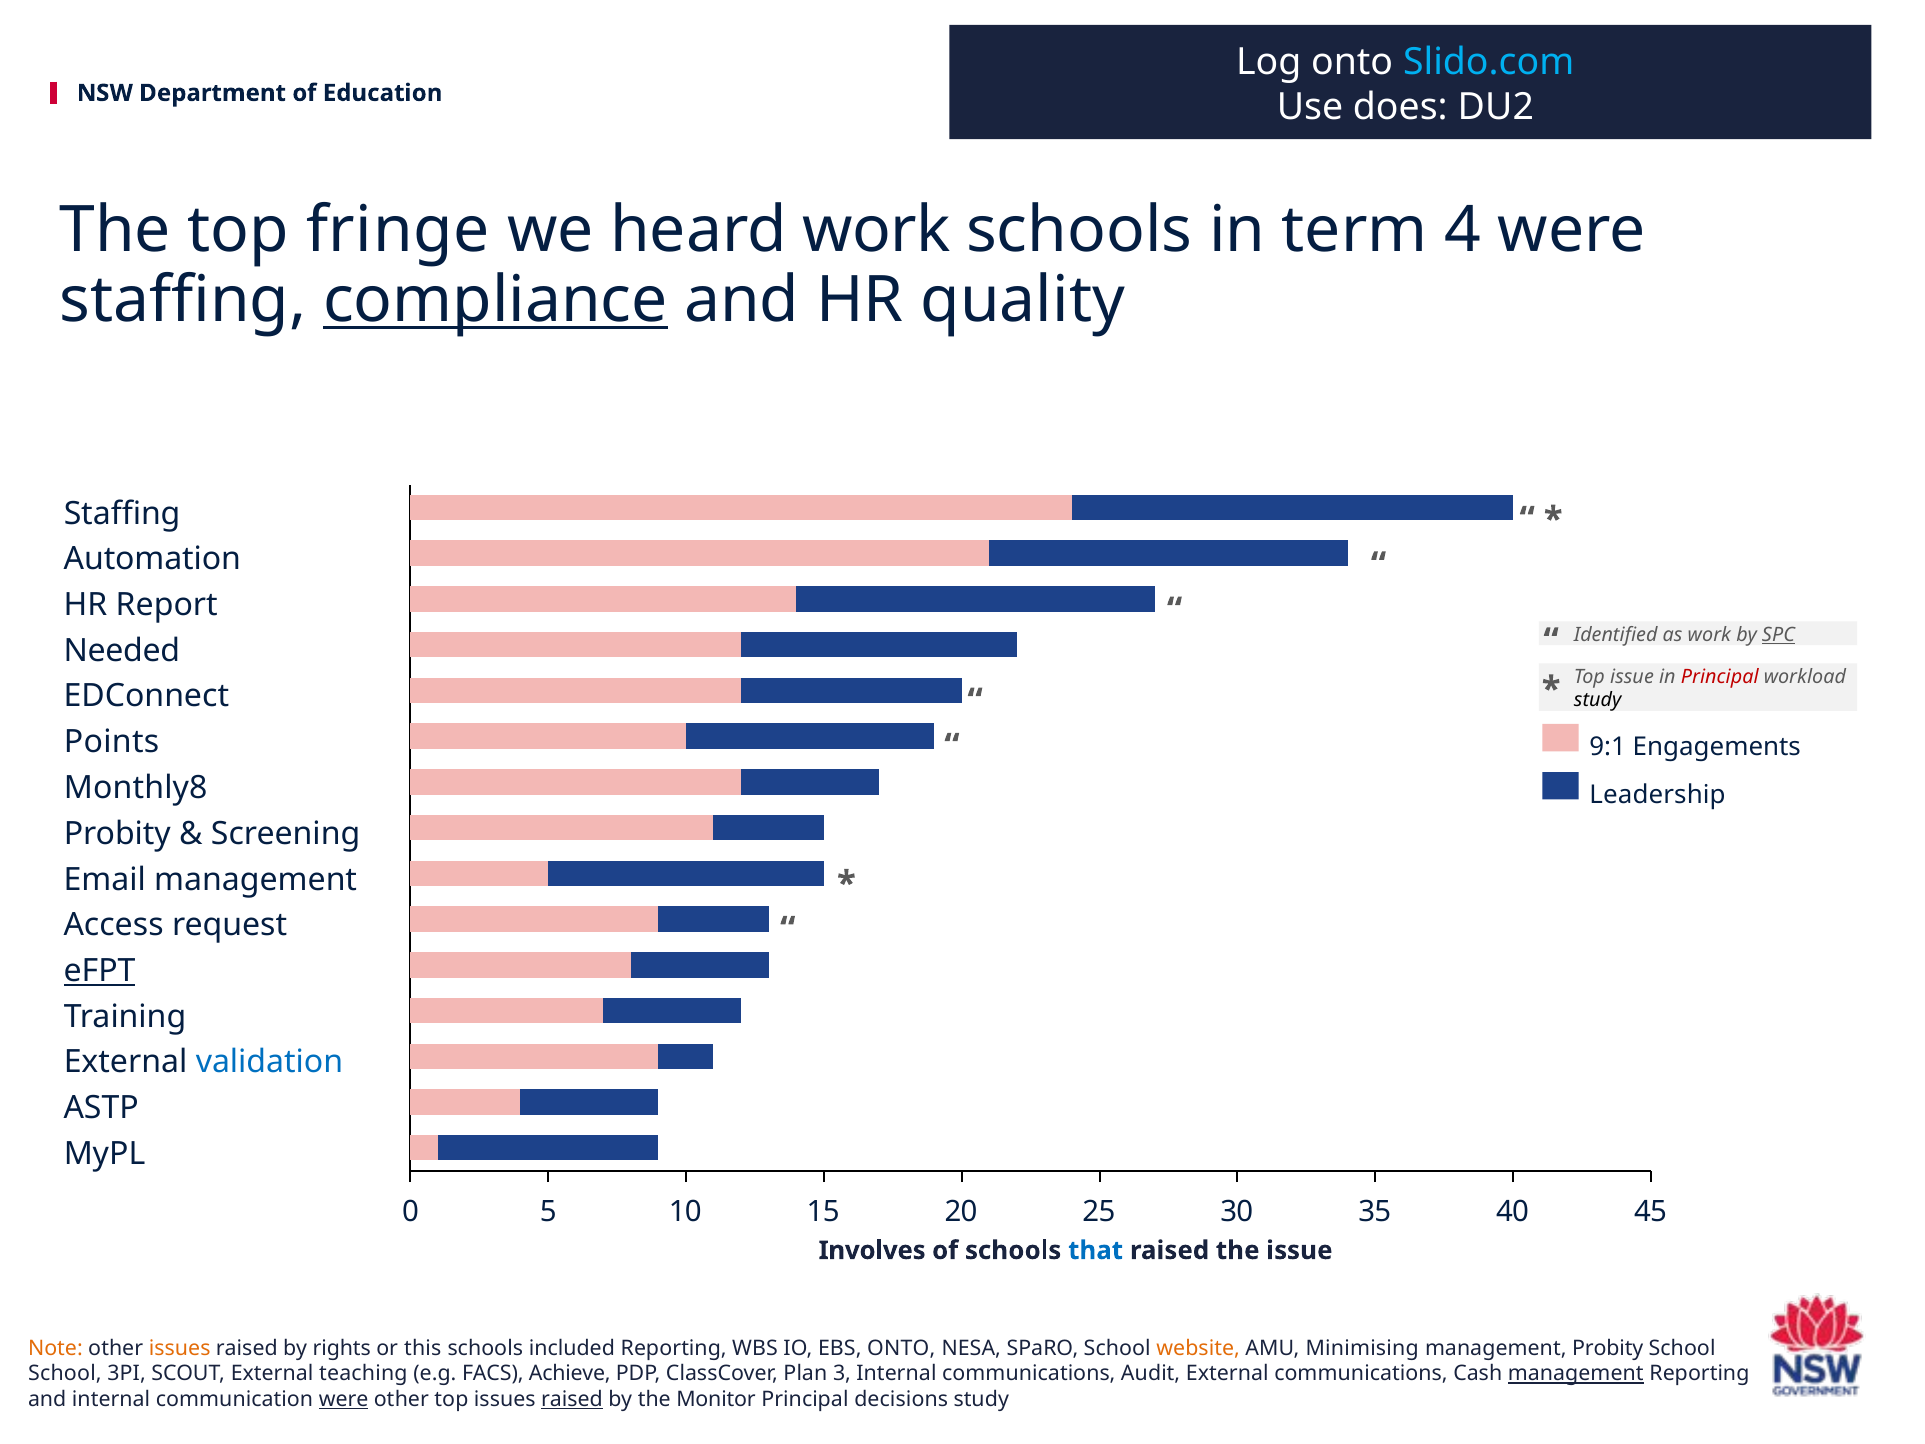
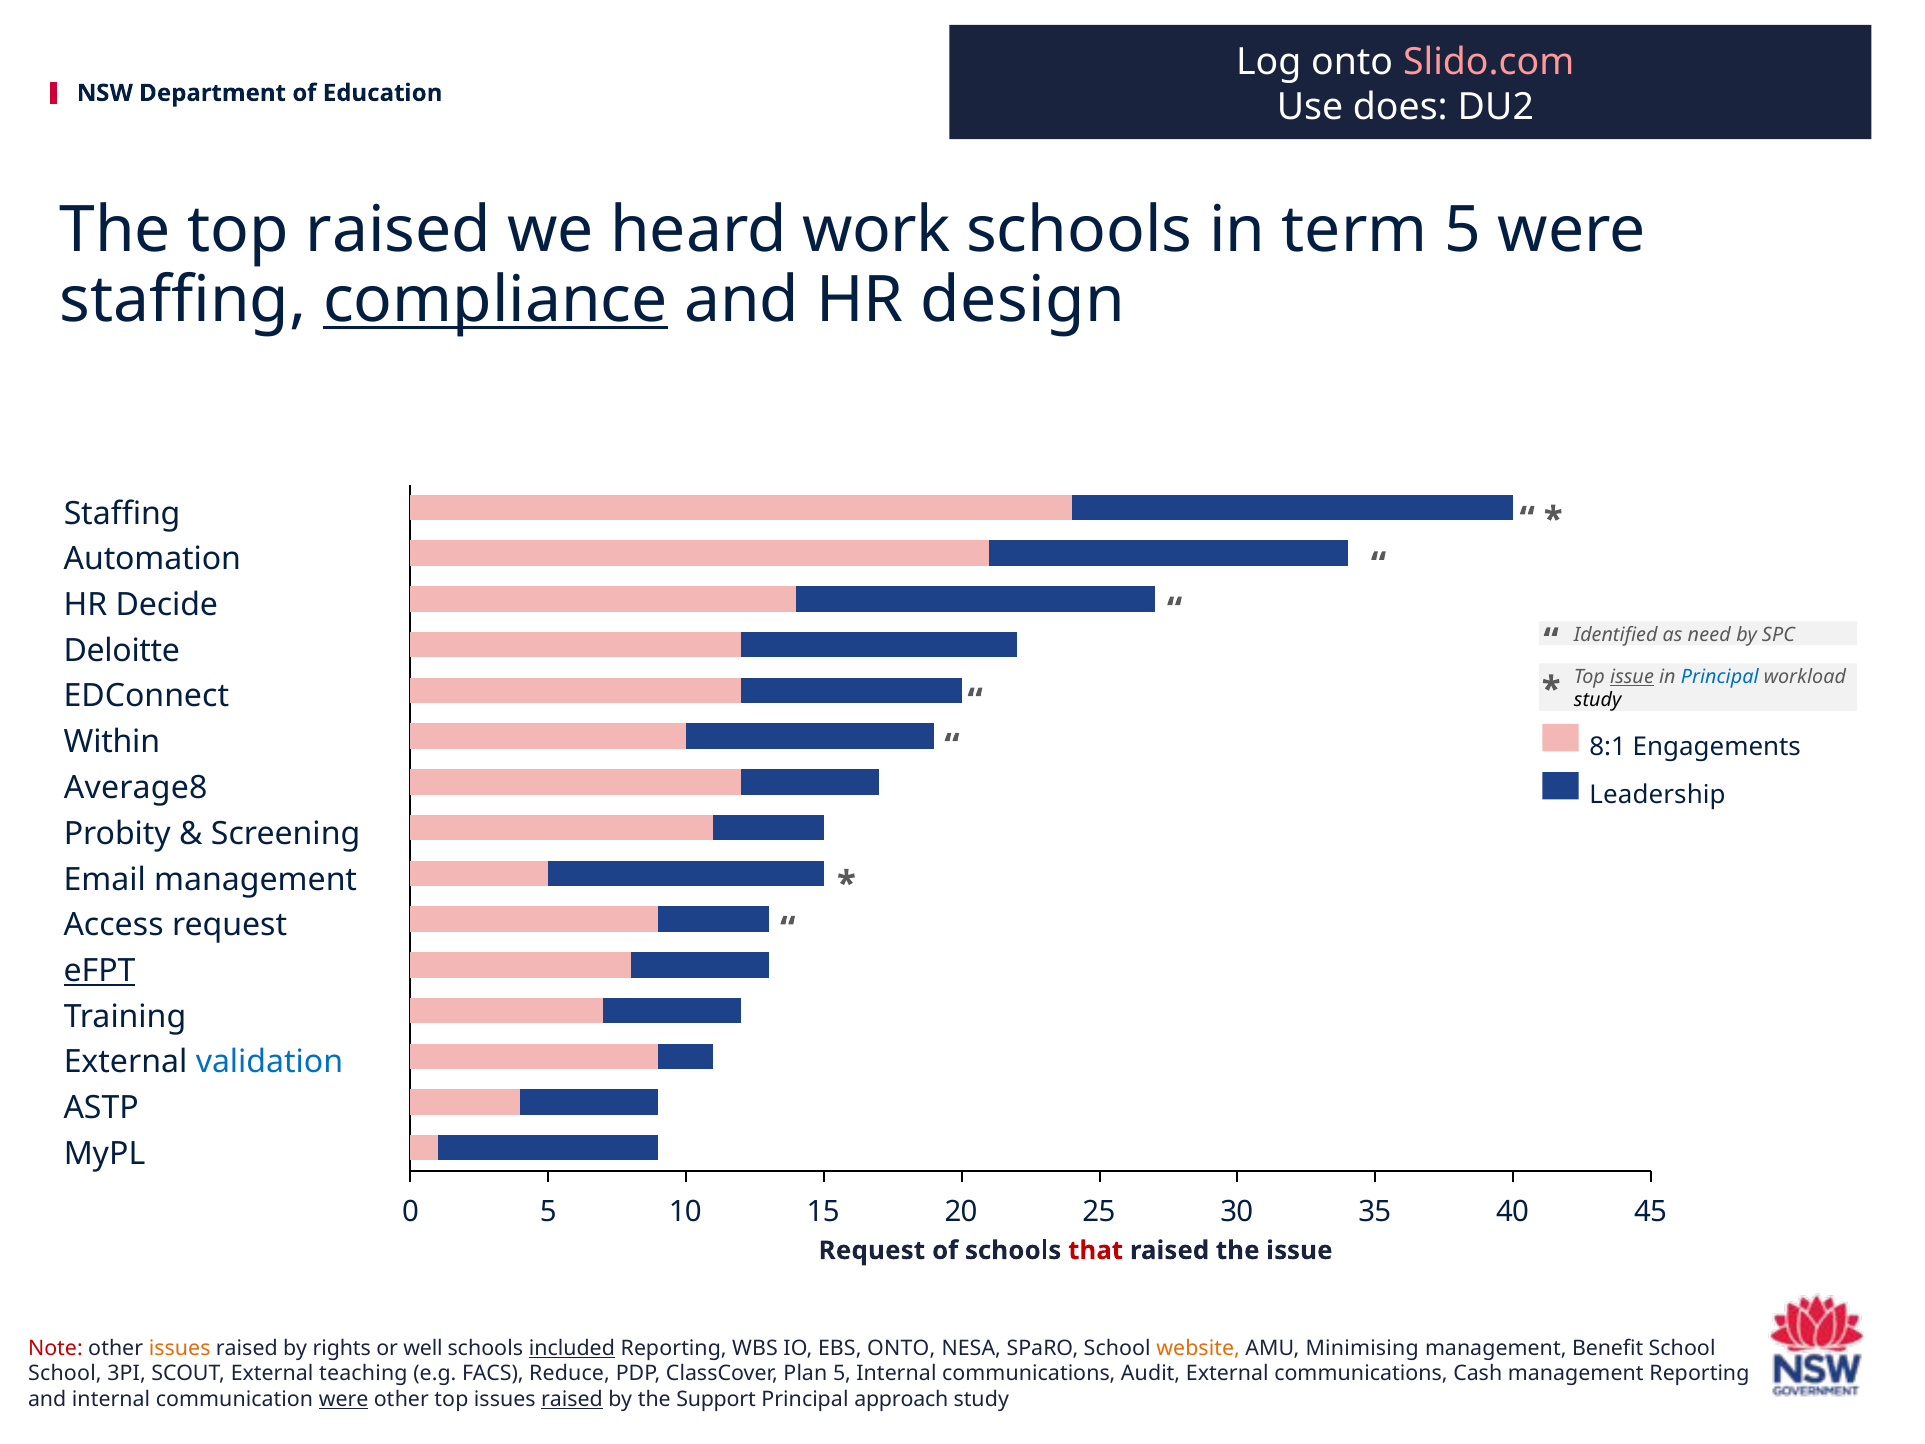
Slido.com colour: light blue -> pink
top fringe: fringe -> raised
term 4: 4 -> 5
quality: quality -> design
Report: Report -> Decide
as work: work -> need
SPC underline: present -> none
Needed: Needed -> Deloitte
issue at (1632, 677) underline: none -> present
Principal at (1720, 677) colour: red -> blue
Points: Points -> Within
9:1: 9:1 -> 8:1
Monthly8: Monthly8 -> Average8
Involves at (872, 1250): Involves -> Request
that colour: blue -> red
Note colour: orange -> red
this: this -> well
included underline: none -> present
management Probity: Probity -> Benefit
Achieve: Achieve -> Reduce
Plan 3: 3 -> 5
management at (1576, 1374) underline: present -> none
Monitor: Monitor -> Support
decisions: decisions -> approach
